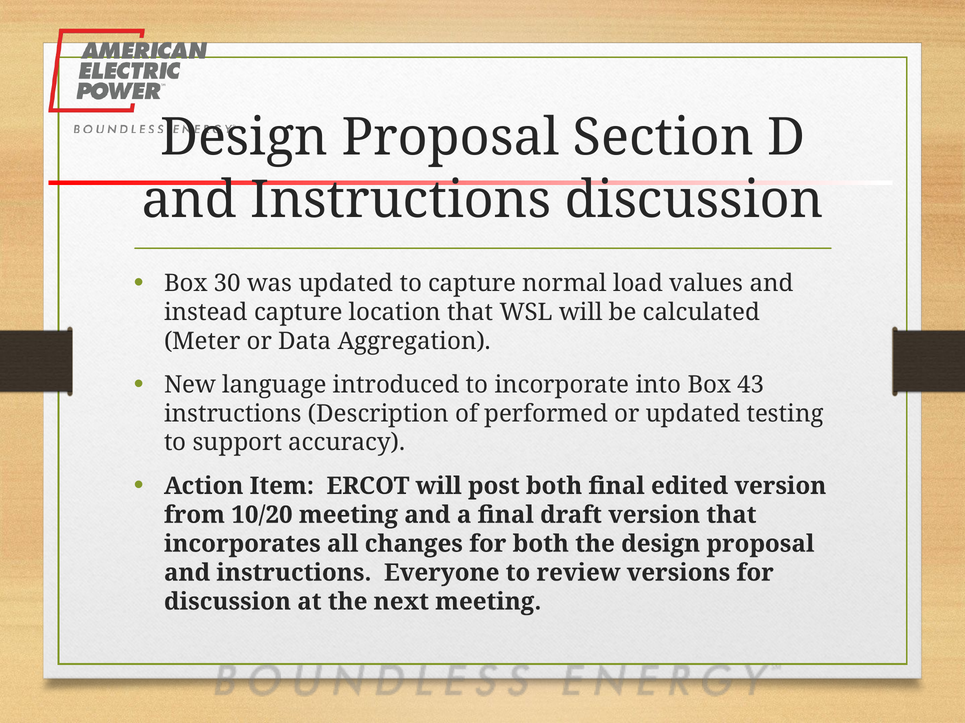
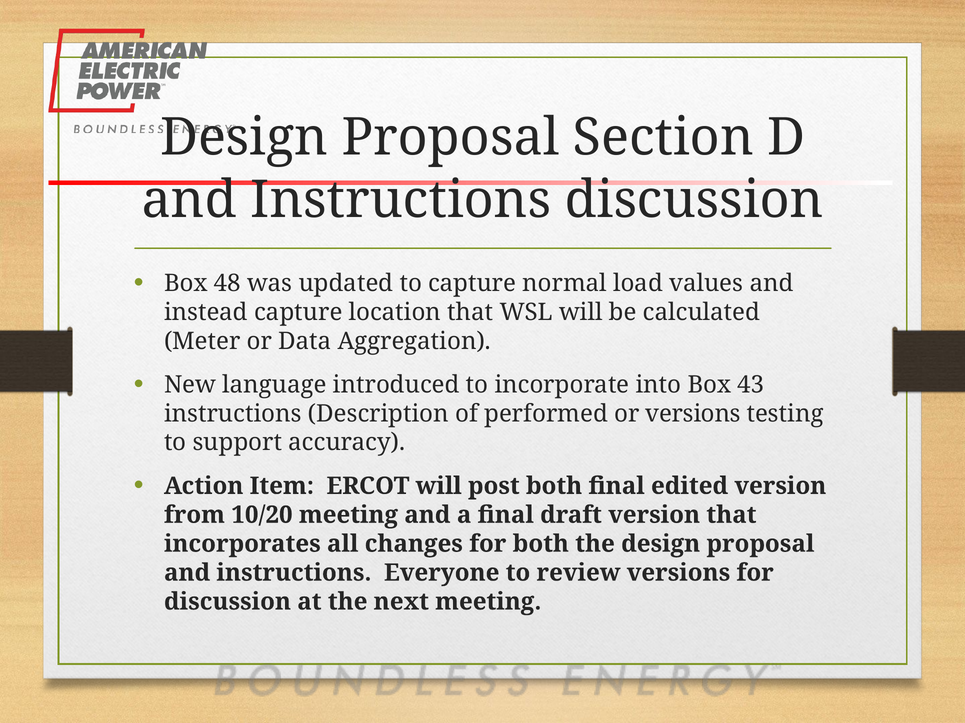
30: 30 -> 48
or updated: updated -> versions
